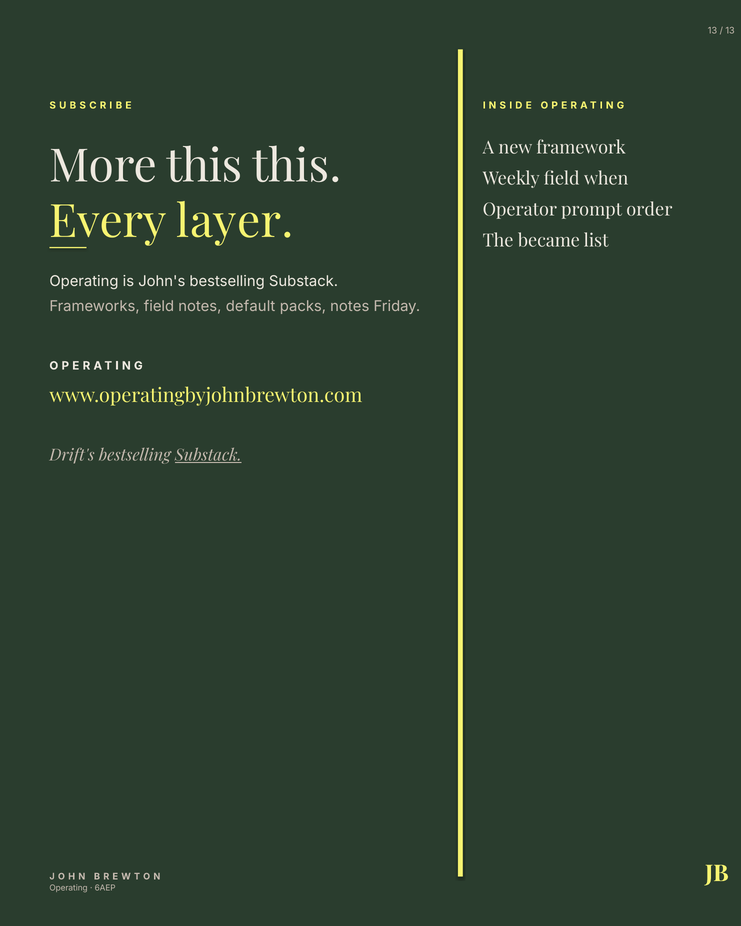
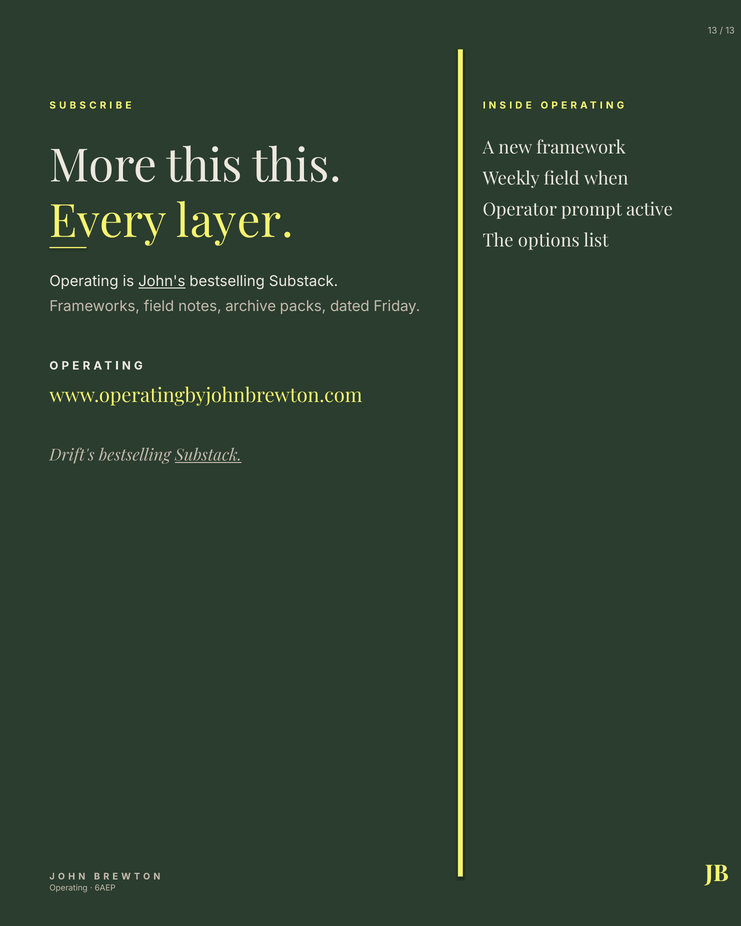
order: order -> active
became: became -> options
John's underline: none -> present
default: default -> archive
packs notes: notes -> dated
